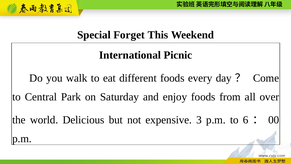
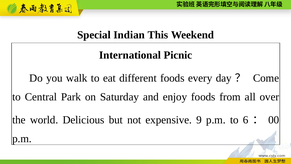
Forget: Forget -> Indian
3: 3 -> 9
